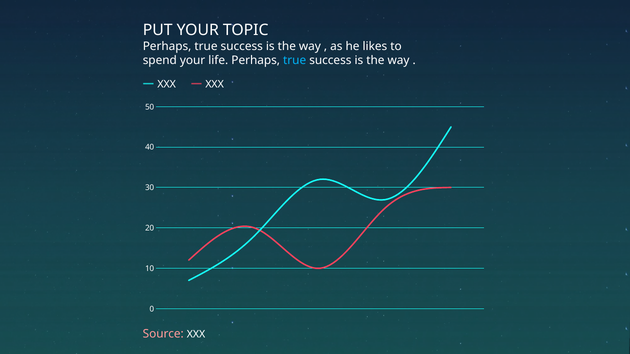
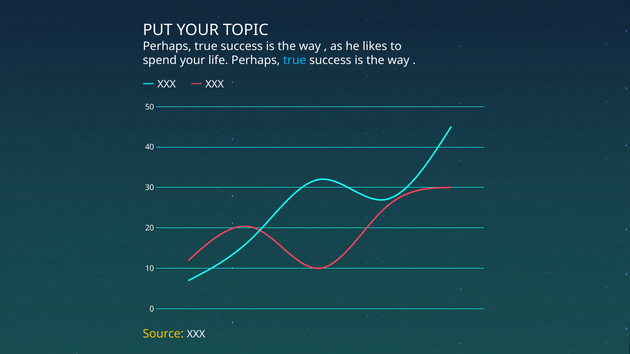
Source colour: pink -> yellow
